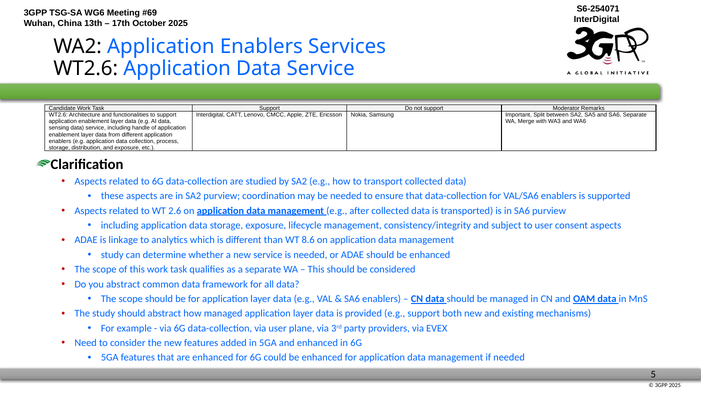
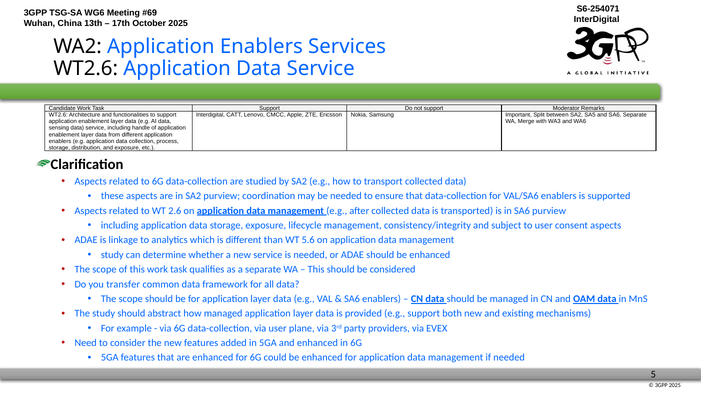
8.6: 8.6 -> 5.6
you abstract: abstract -> transfer
